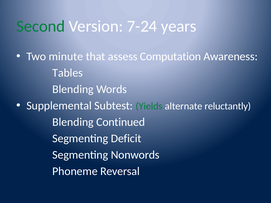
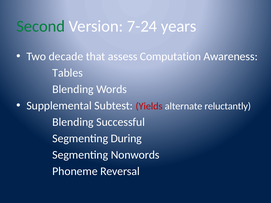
minute: minute -> decade
Yields colour: green -> red
Continued: Continued -> Successful
Deficit: Deficit -> During
